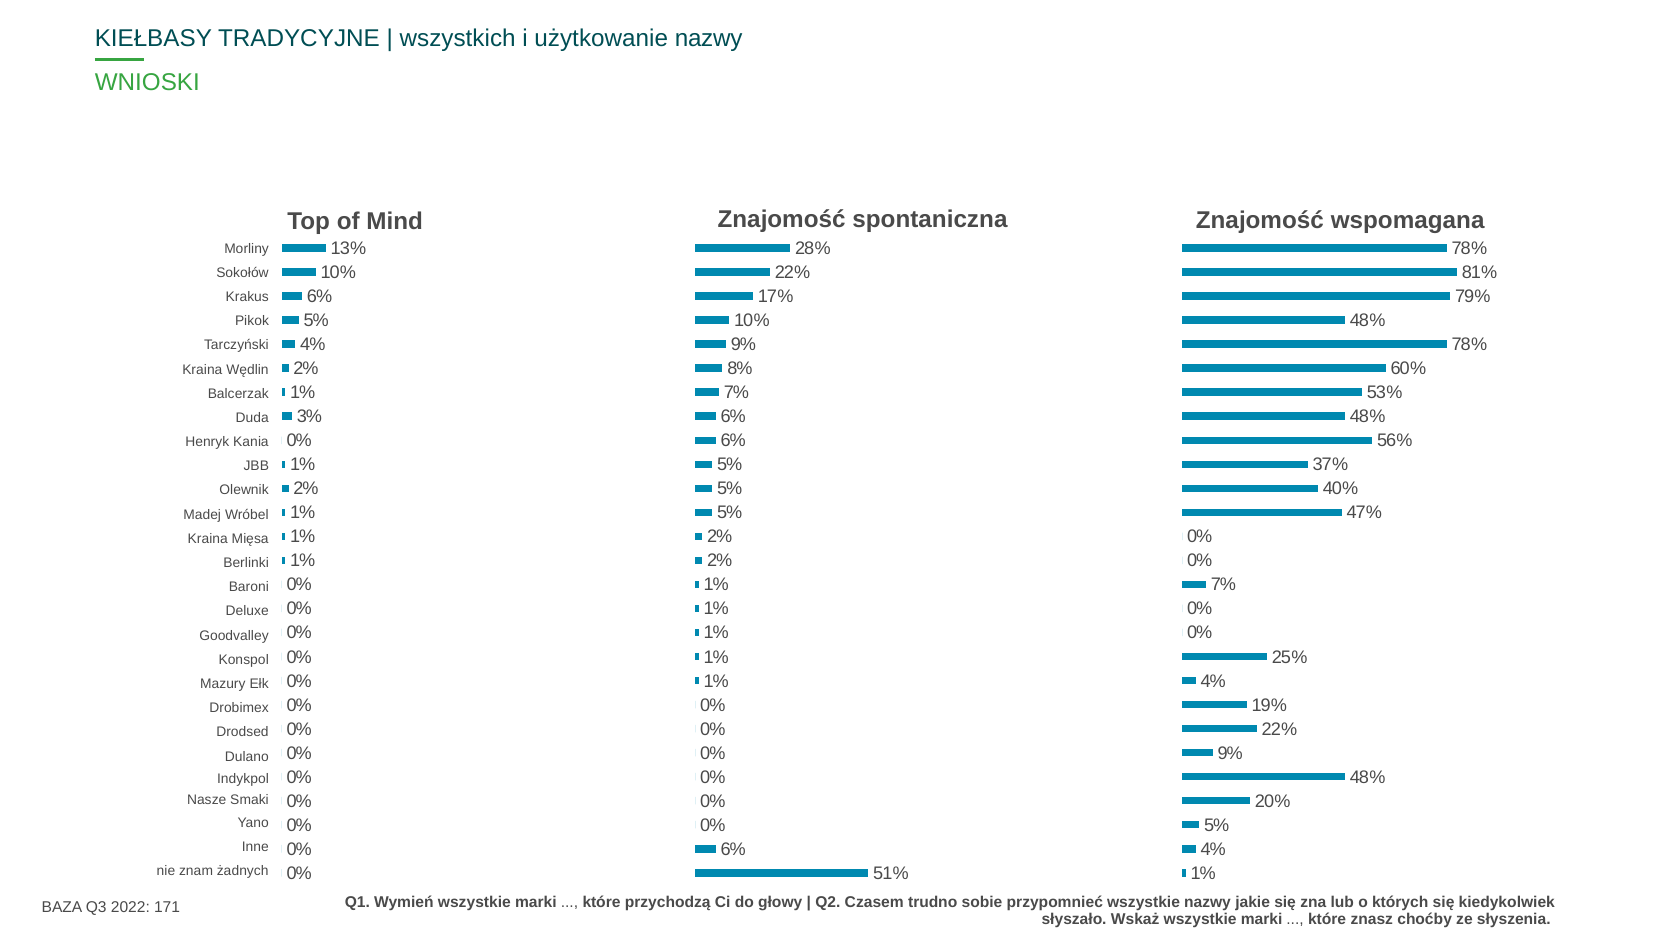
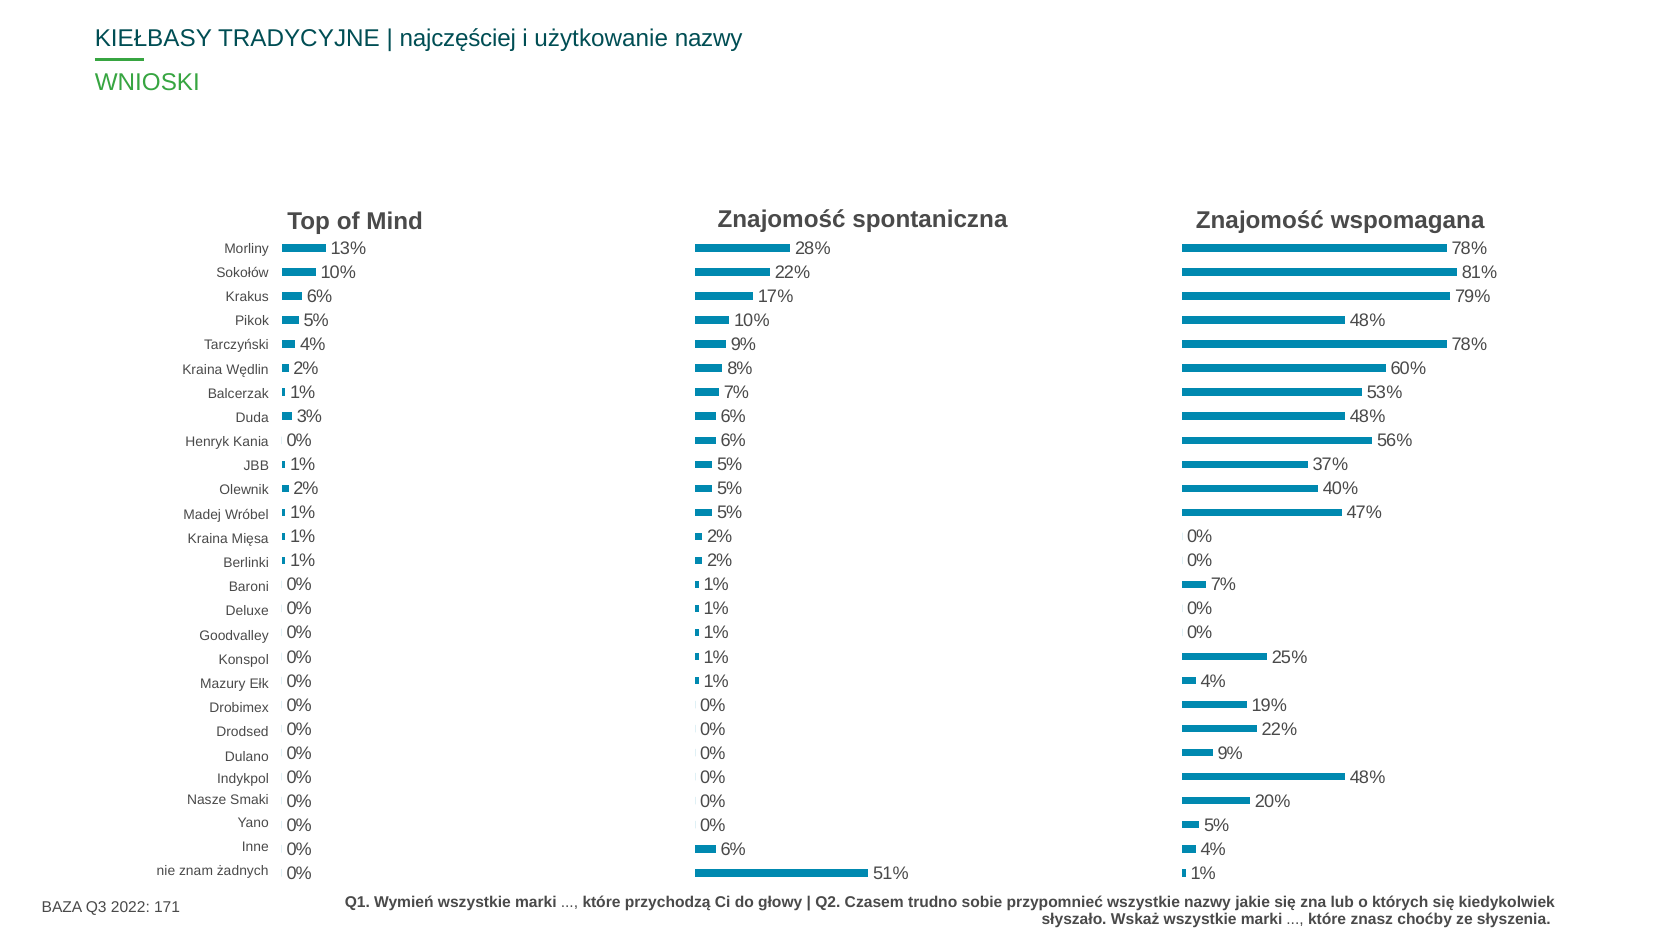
wszystkich: wszystkich -> najczęściej
